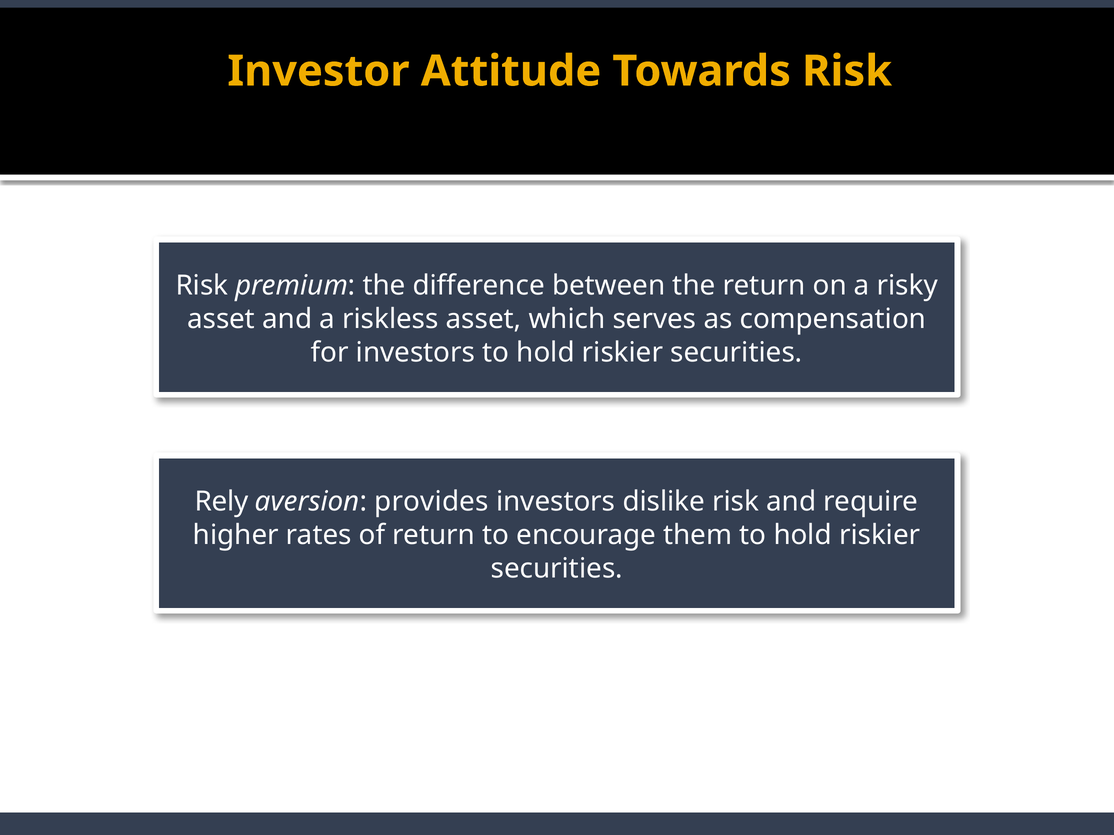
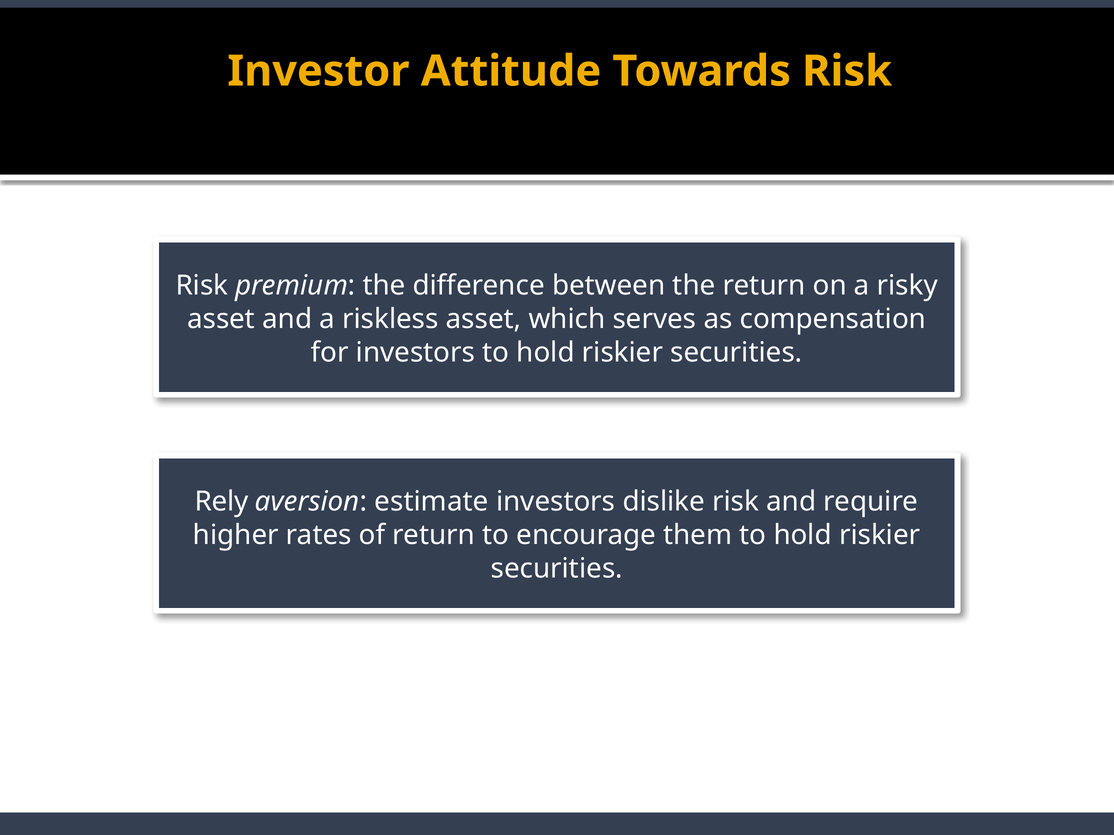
provides: provides -> estimate
